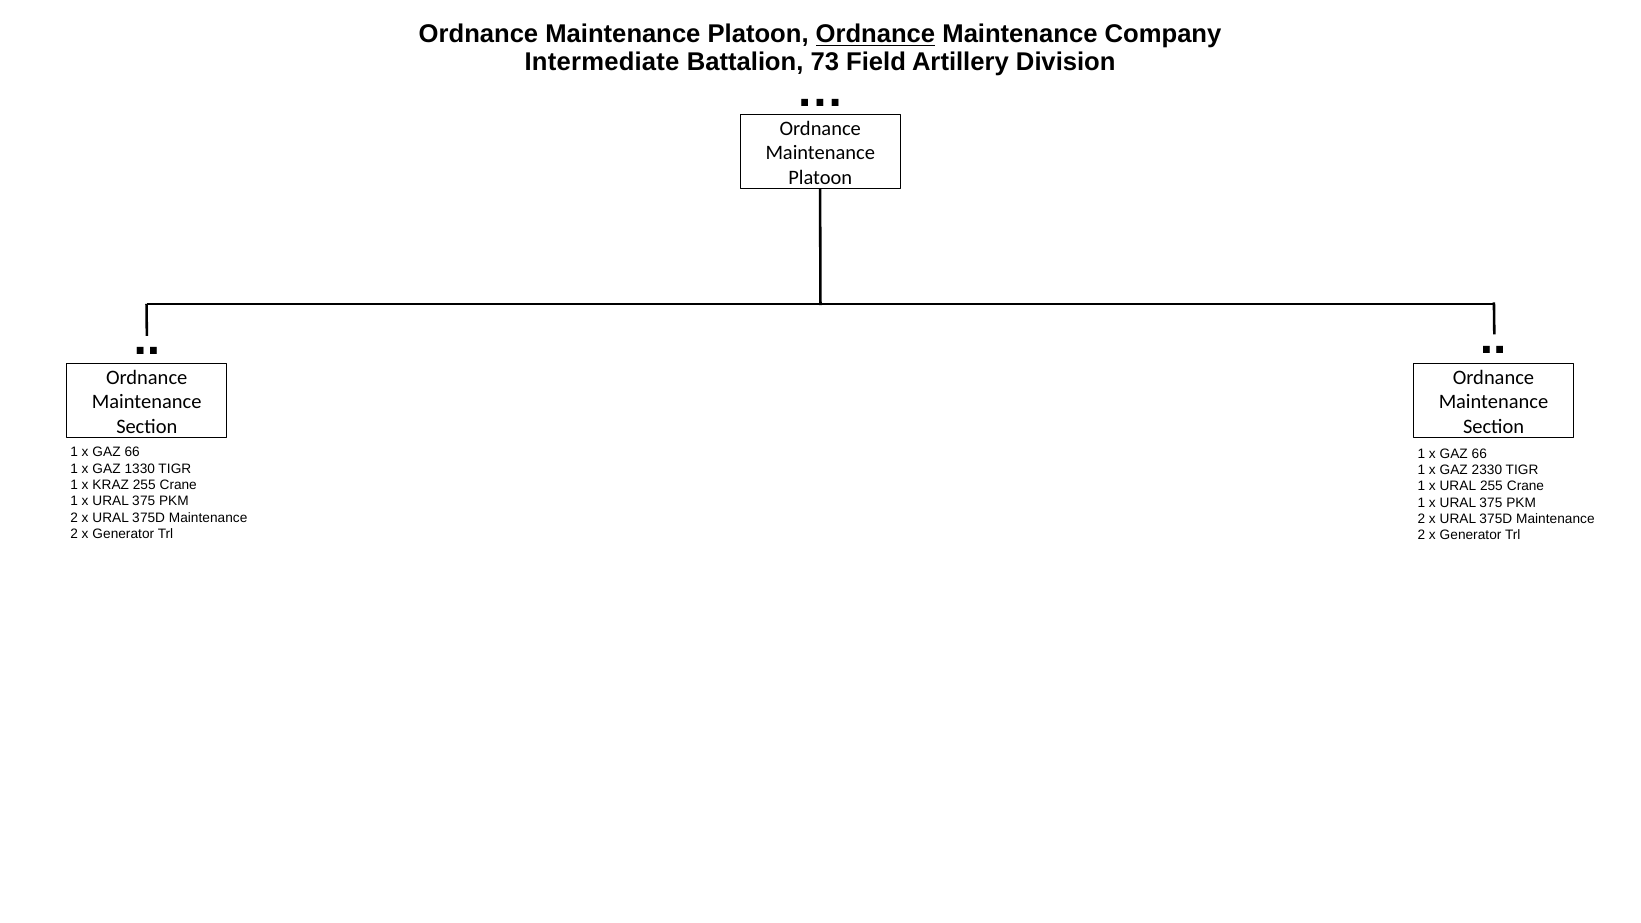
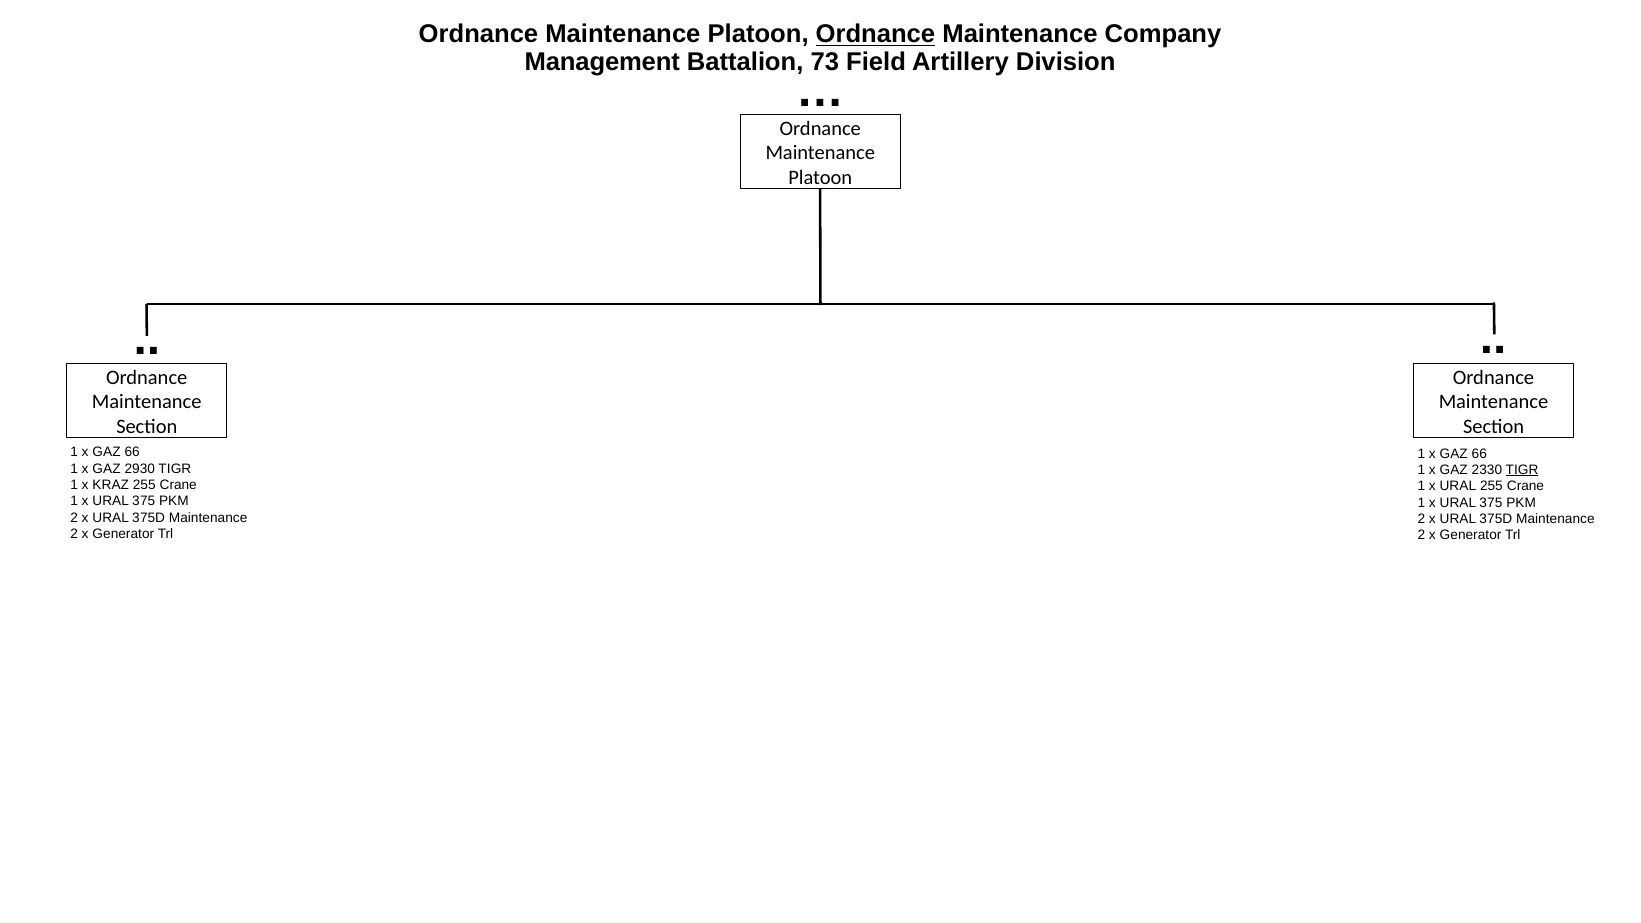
Intermediate: Intermediate -> Management
1330: 1330 -> 2930
TIGR at (1522, 470) underline: none -> present
